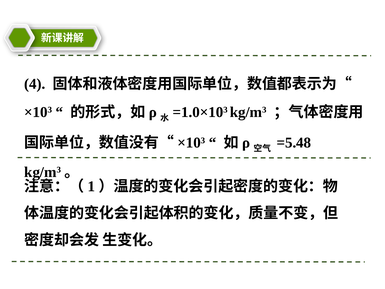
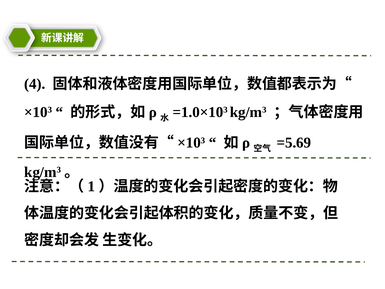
=5.48: =5.48 -> =5.69
